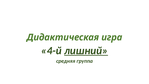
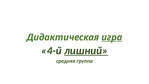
игра underline: none -> present
